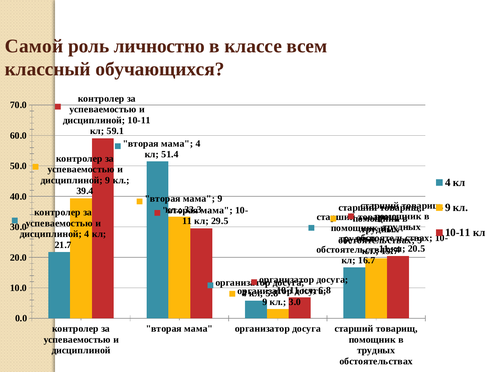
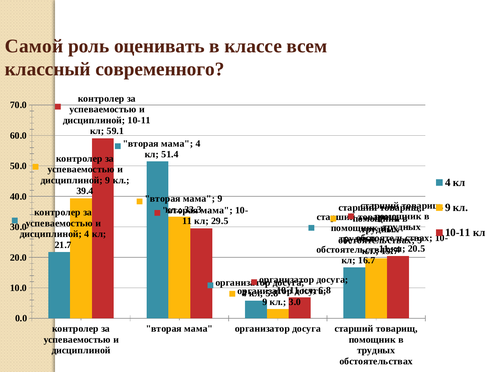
личностно: личностно -> оценивать
обучающихся: обучающихся -> современного
